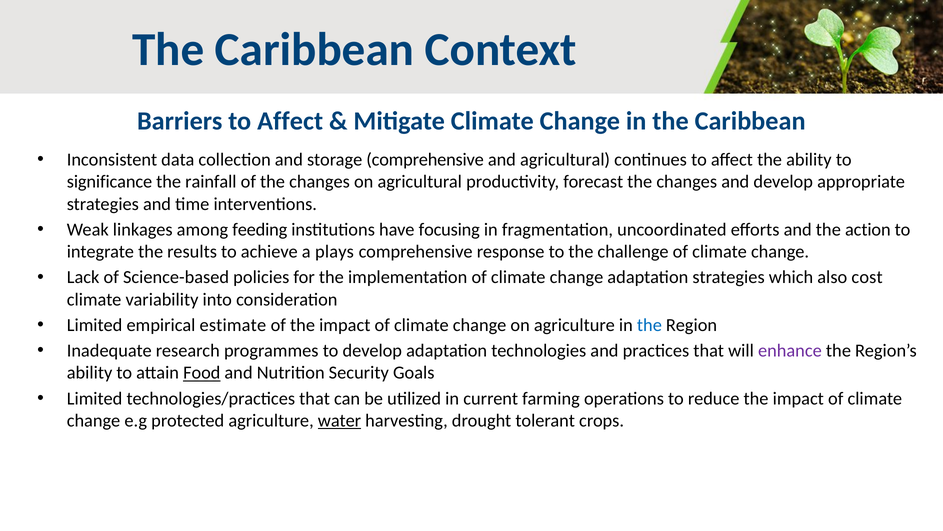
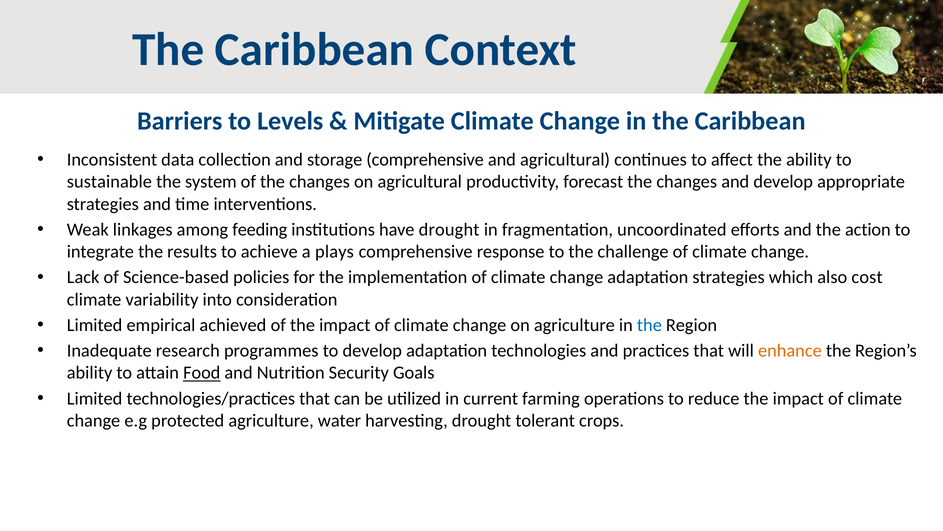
Barriers to Affect: Affect -> Levels
significance: significance -> sustainable
rainfall: rainfall -> system
have focusing: focusing -> drought
estimate: estimate -> achieved
enhance colour: purple -> orange
water underline: present -> none
